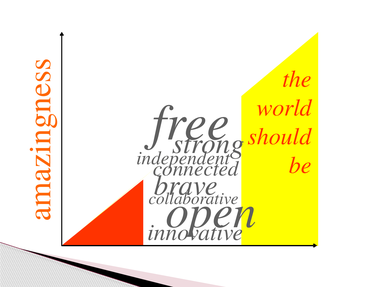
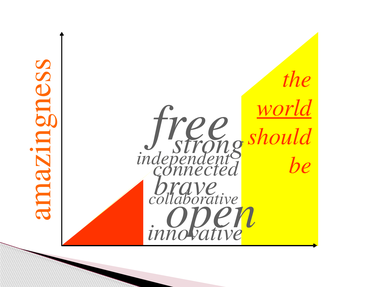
world underline: none -> present
